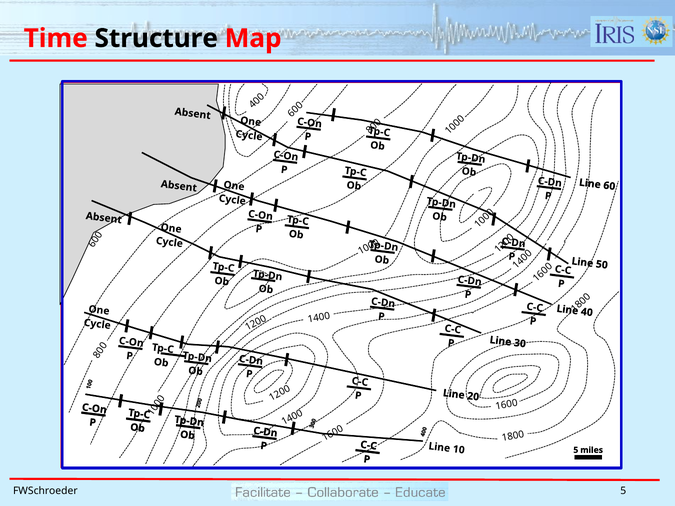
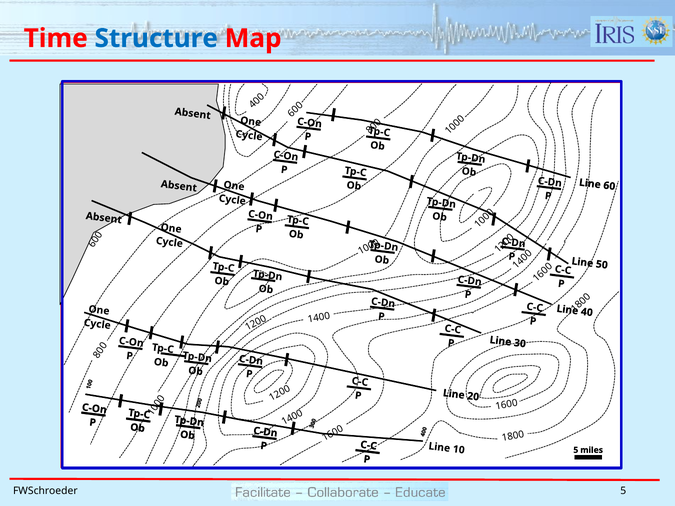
Structure colour: black -> blue
